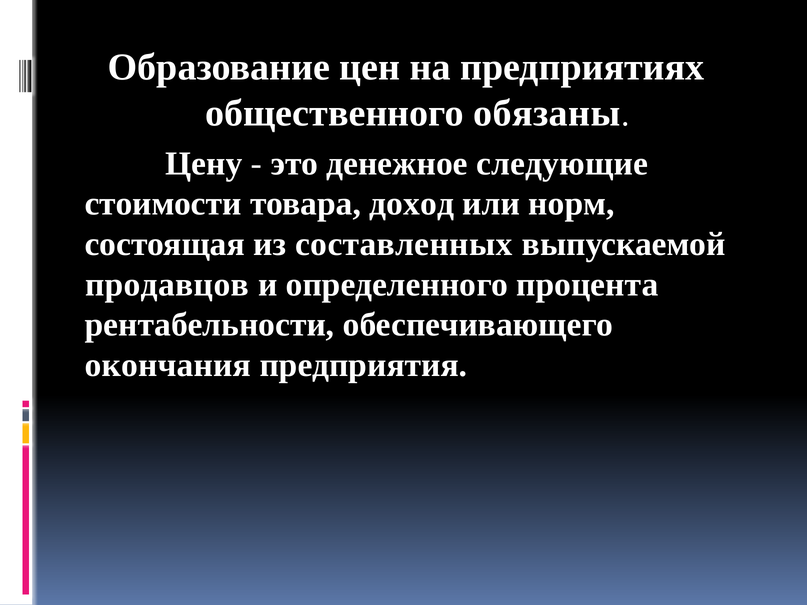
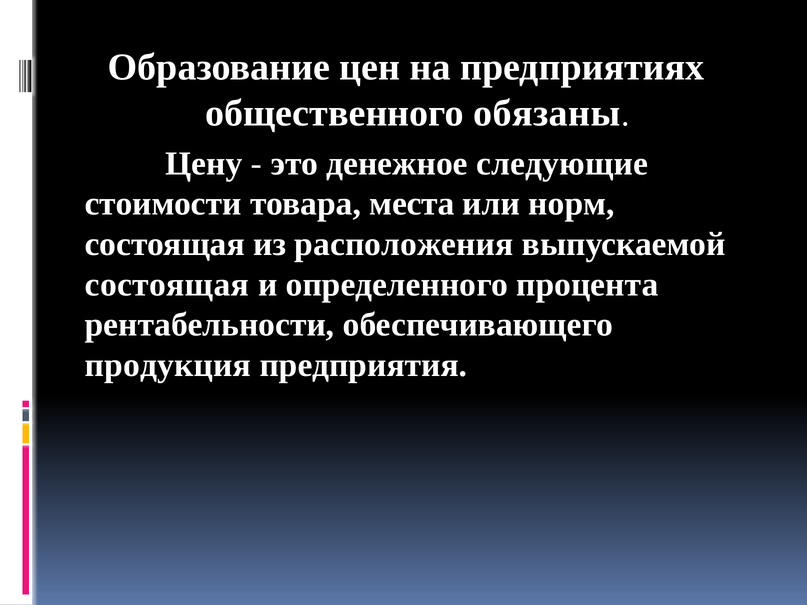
доход: доход -> места
составленных: составленных -> расположения
продавцов at (167, 285): продавцов -> состоящая
окончания: окончания -> продукция
